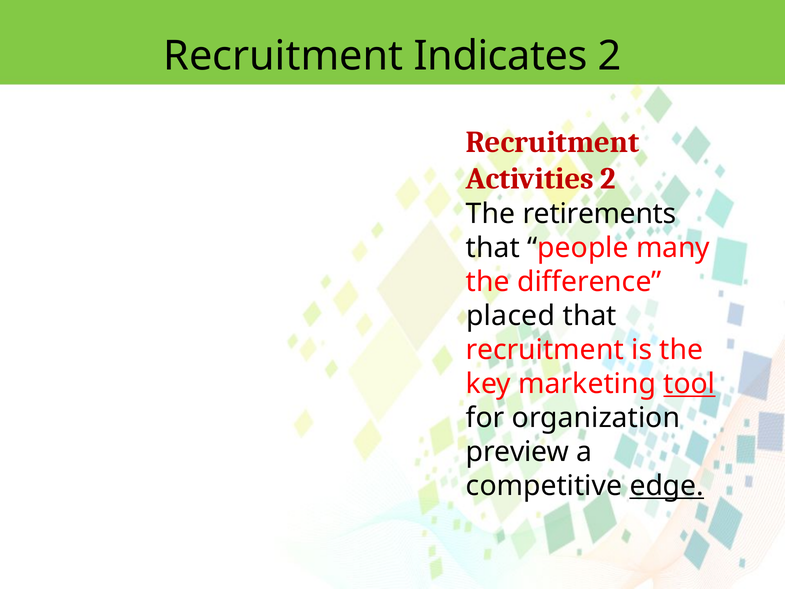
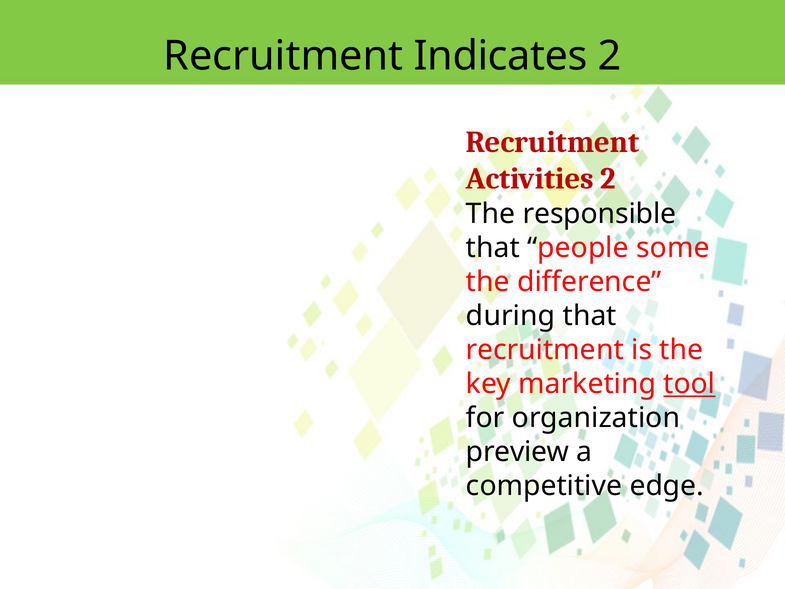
retirements: retirements -> responsible
many: many -> some
placed: placed -> during
edge underline: present -> none
